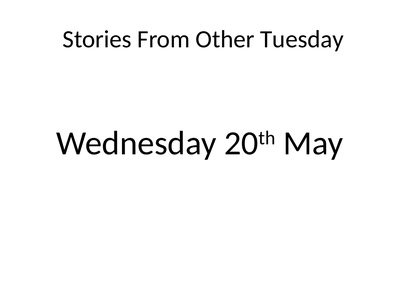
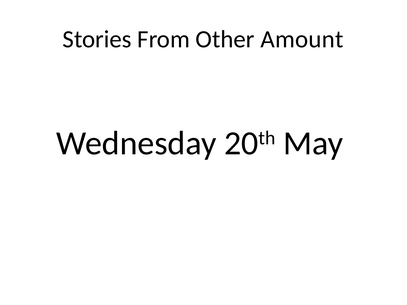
Tuesday: Tuesday -> Amount
